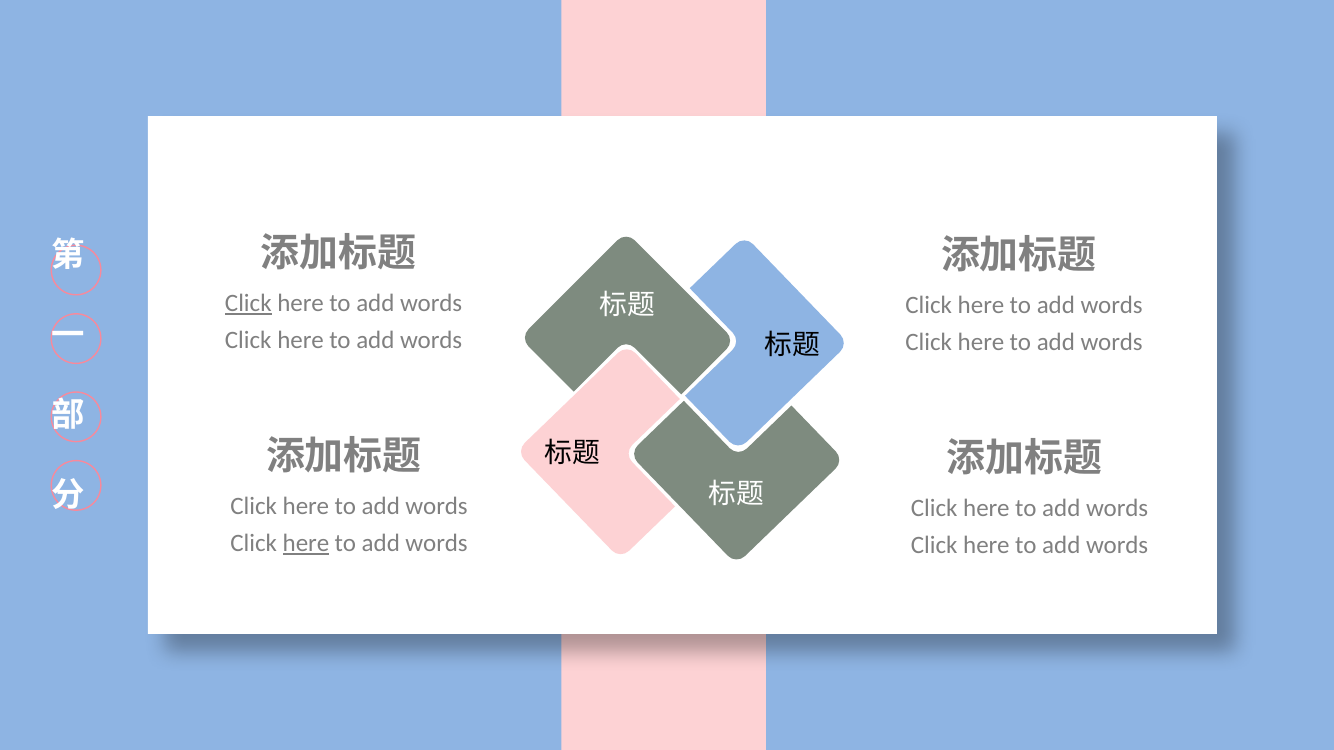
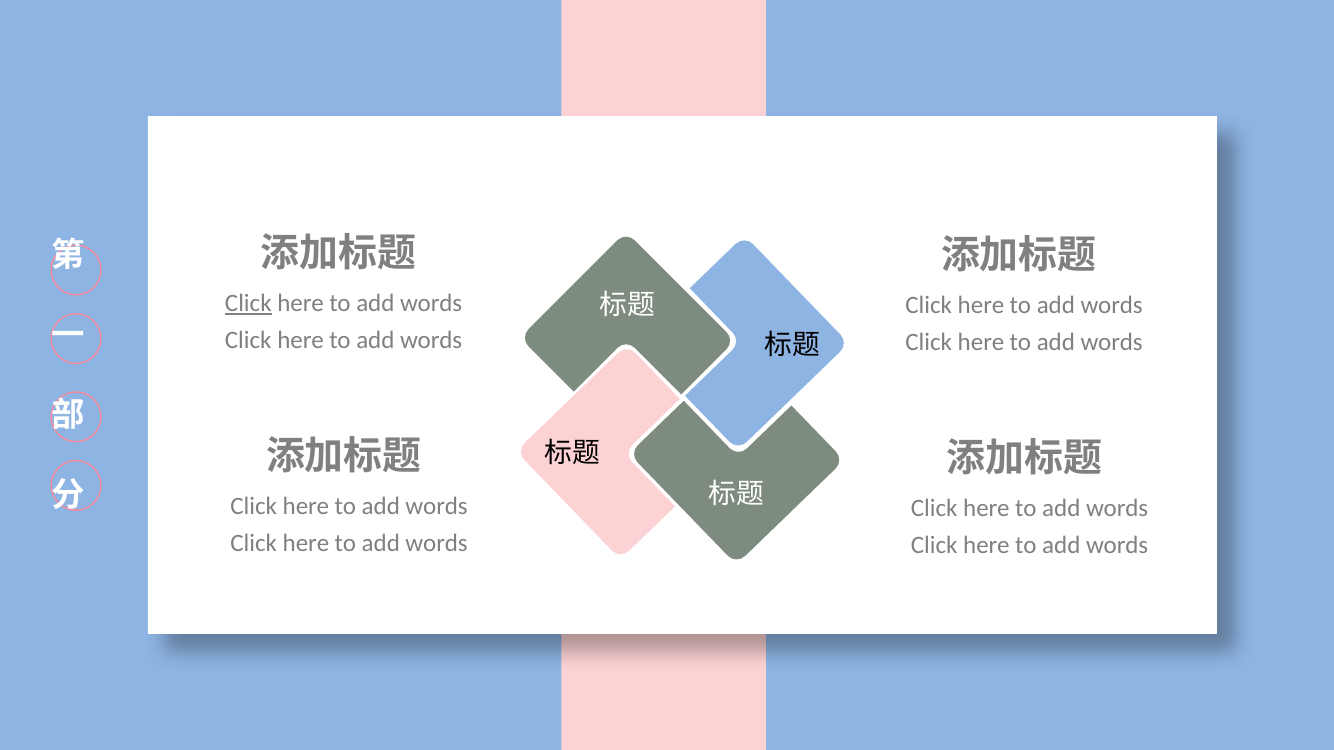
here at (306, 543) underline: present -> none
